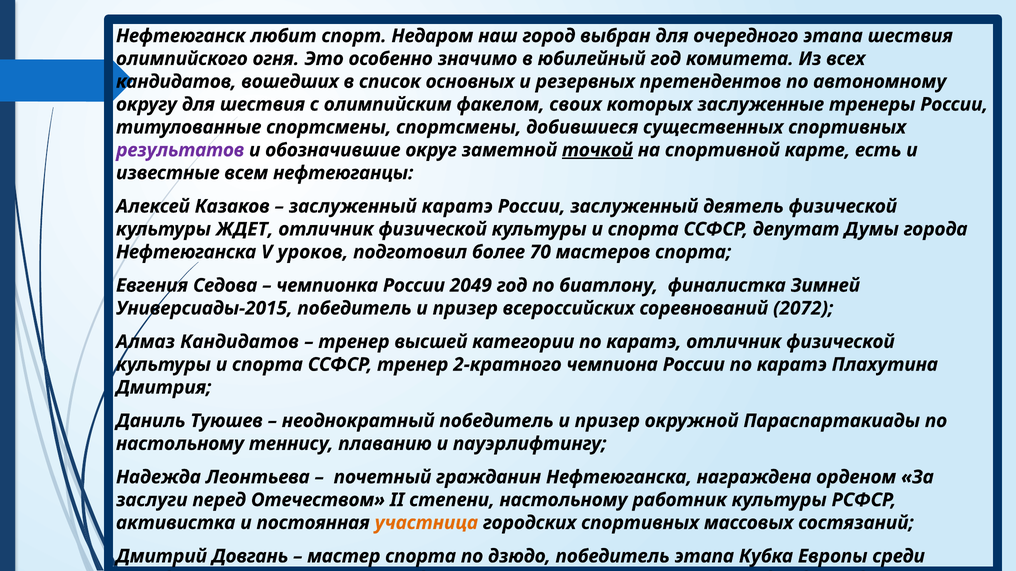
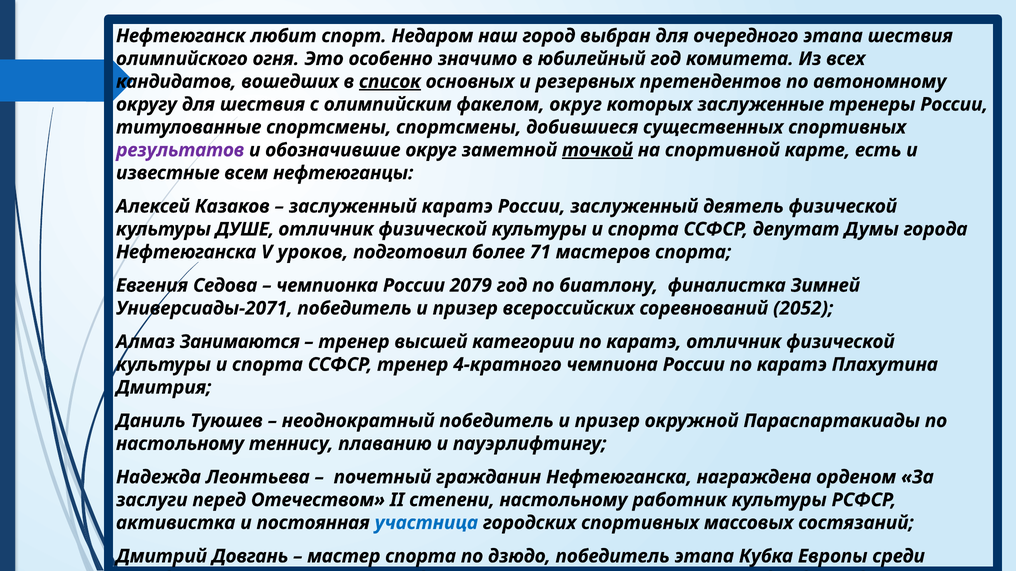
список underline: none -> present
факелом своих: своих -> округ
ЖДЕТ: ЖДЕТ -> ДУШЕ
70: 70 -> 71
2049: 2049 -> 2079
Универсиады-2015: Универсиады-2015 -> Универсиады-2071
2072: 2072 -> 2052
Алмаз Кандидатов: Кандидатов -> Занимаются
2-кратного: 2-кратного -> 4-кратного
участница colour: orange -> blue
